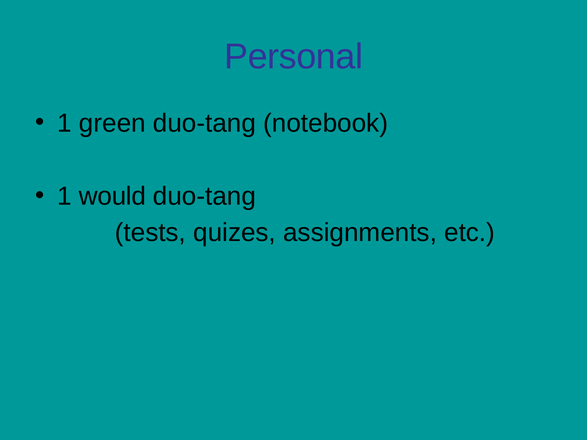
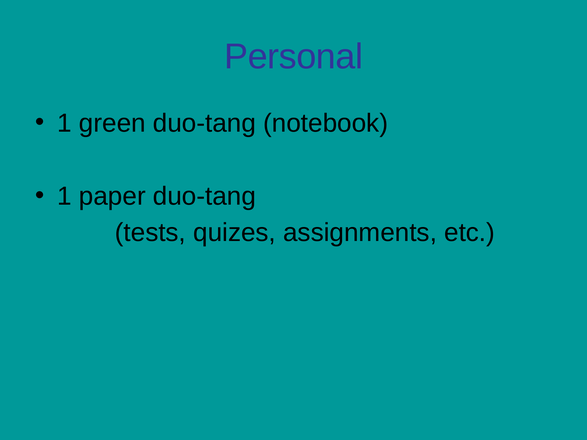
would: would -> paper
